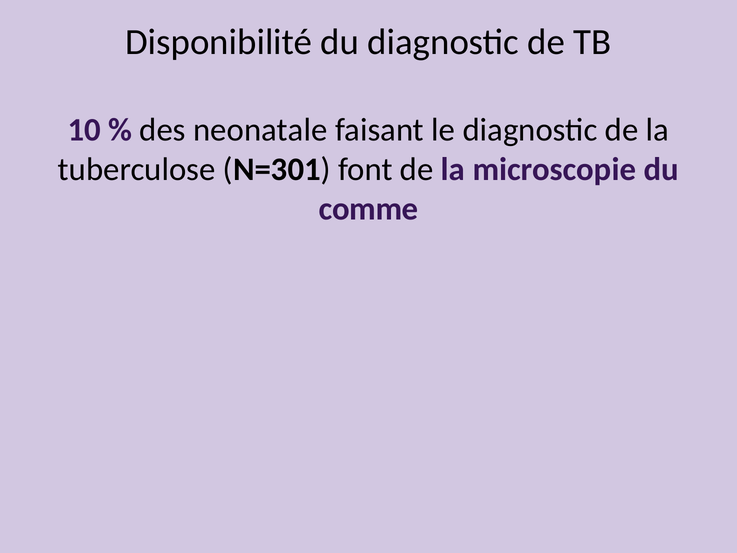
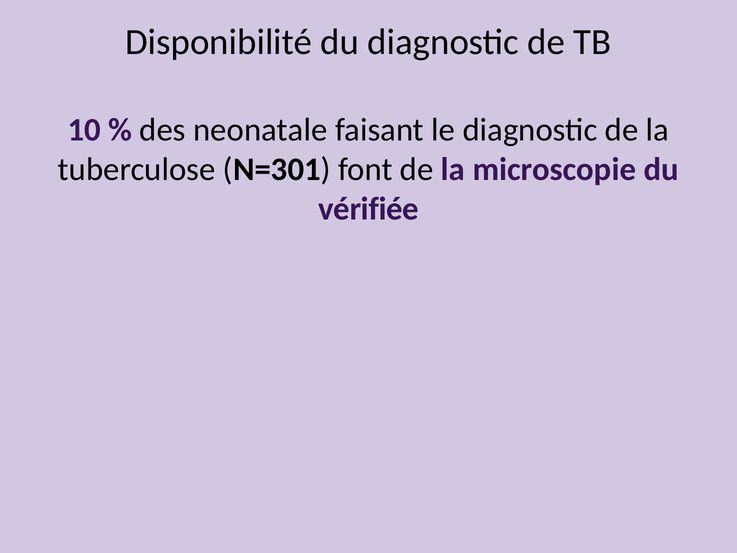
comme: comme -> vérifiée
